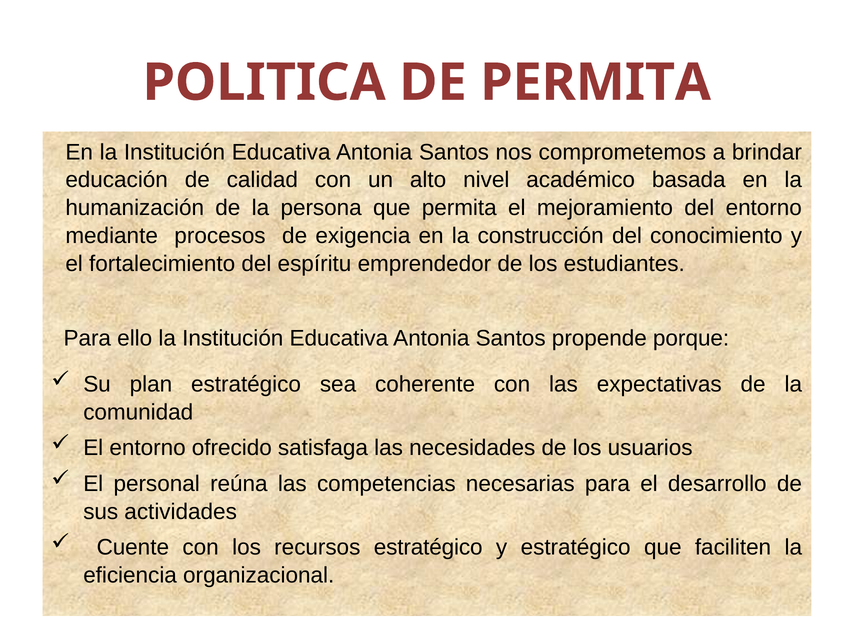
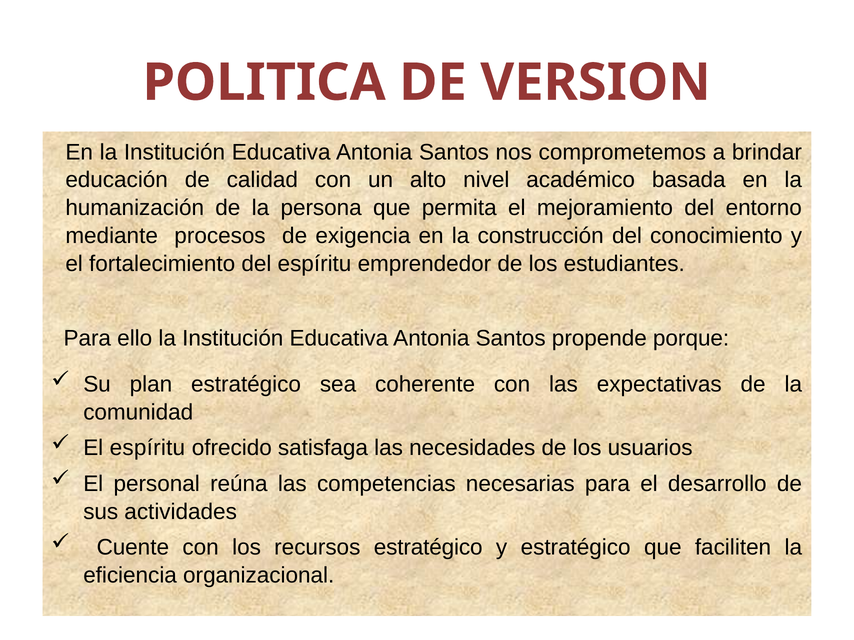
DE PERMITA: PERMITA -> VERSION
El entorno: entorno -> espíritu
